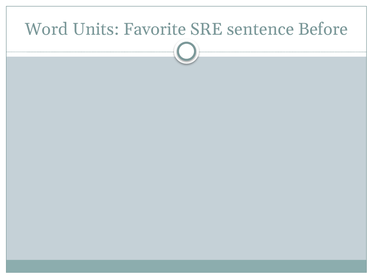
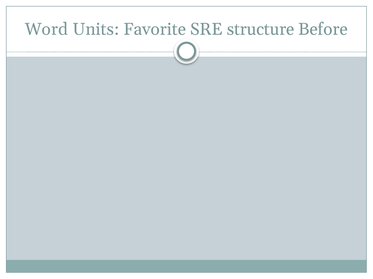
sentence: sentence -> structure
